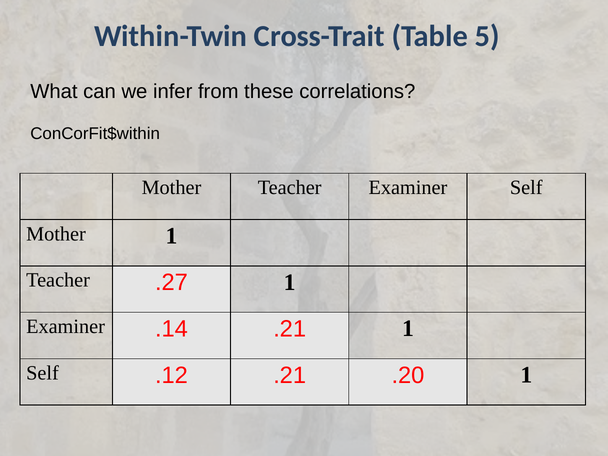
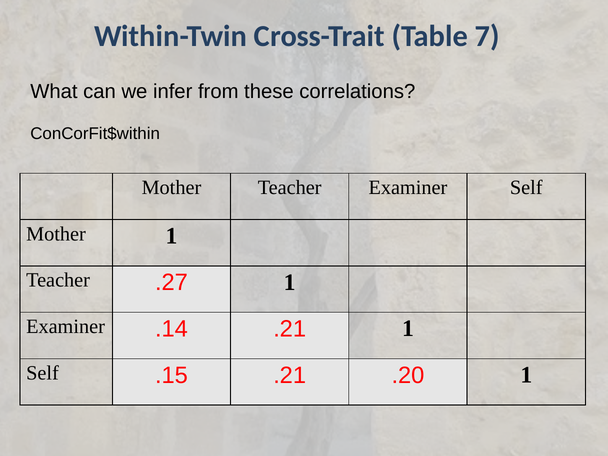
5: 5 -> 7
.12: .12 -> .15
